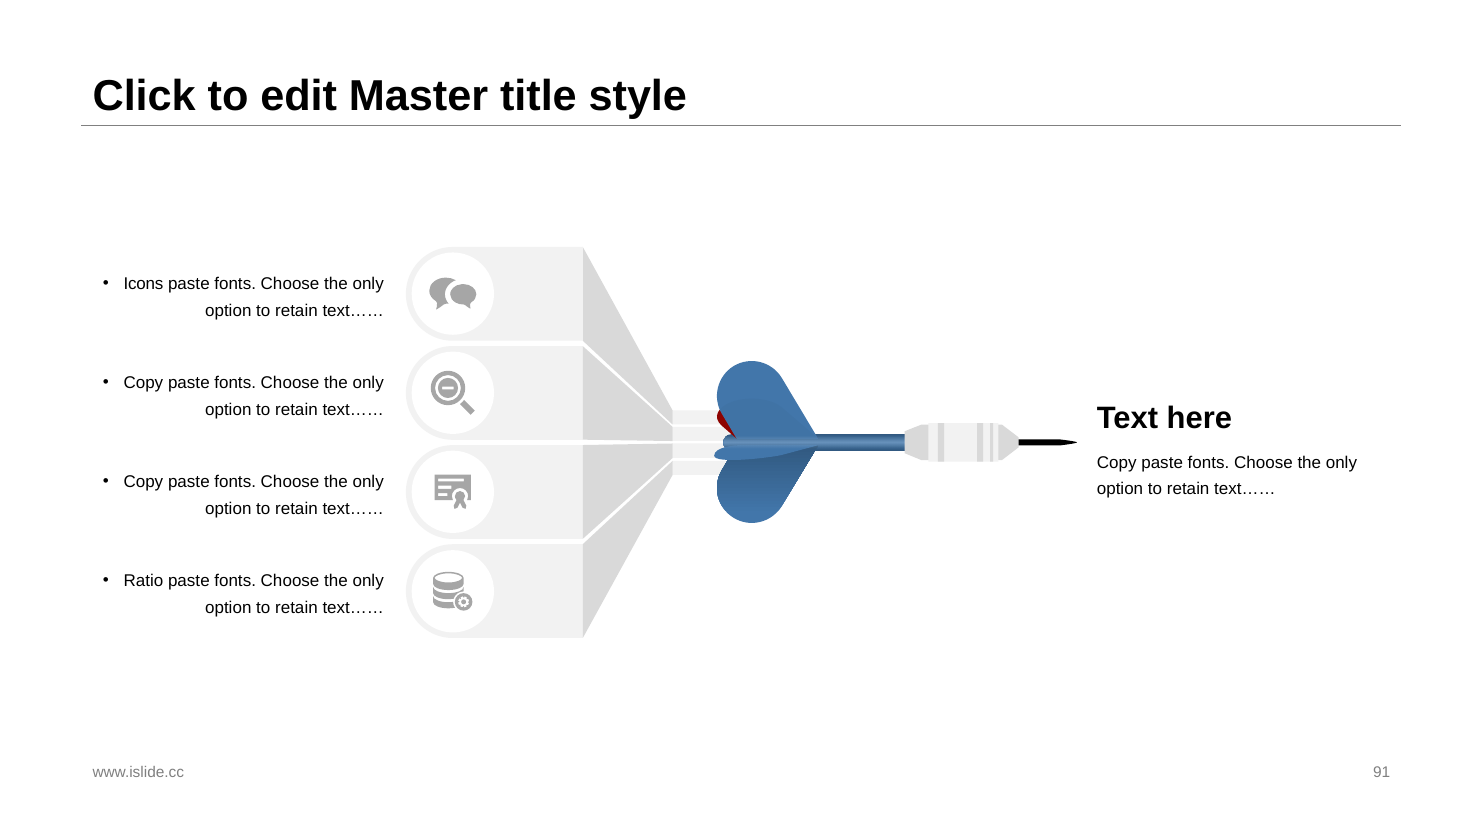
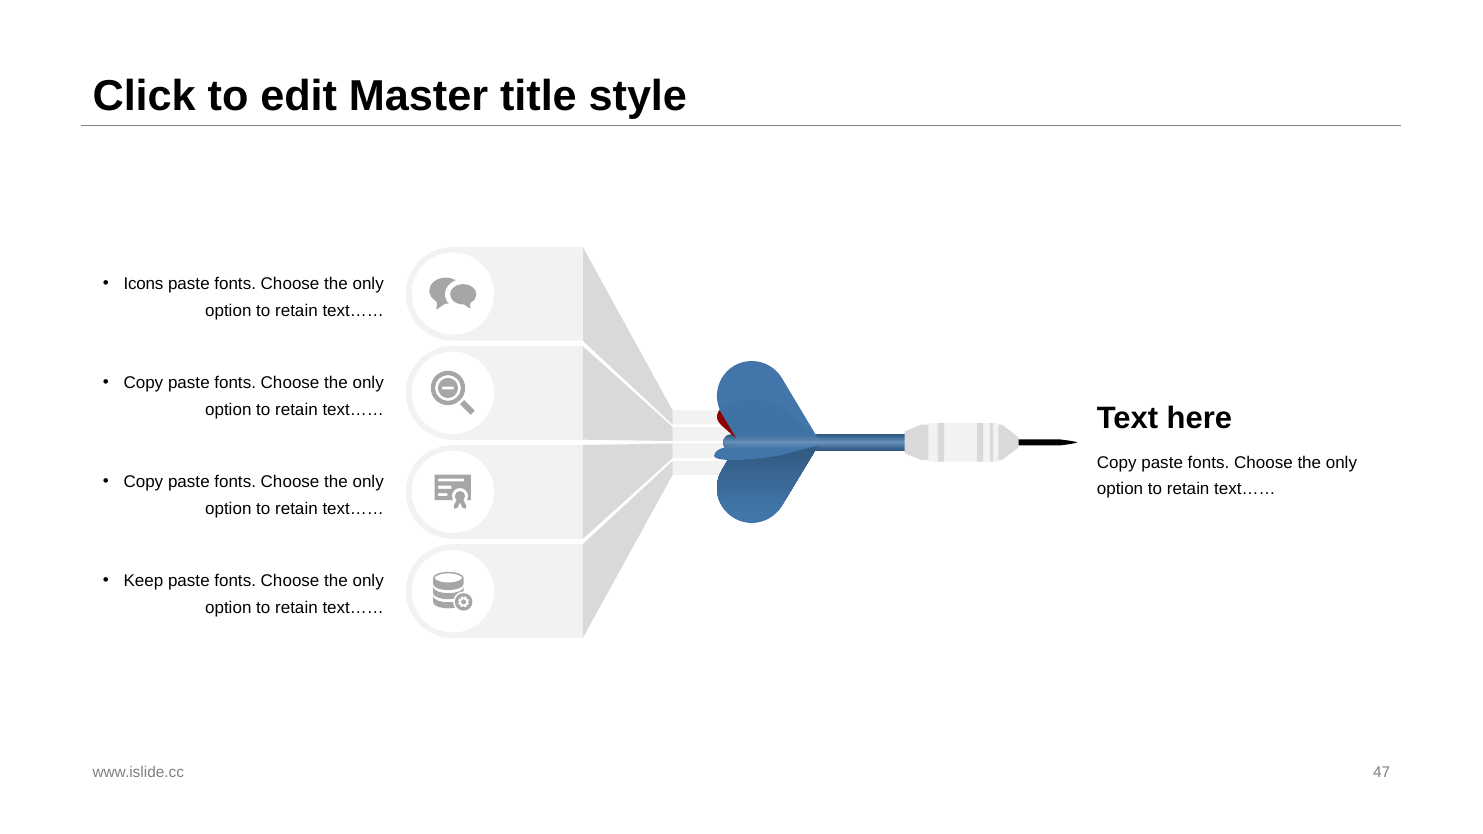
Ratio: Ratio -> Keep
91: 91 -> 47
